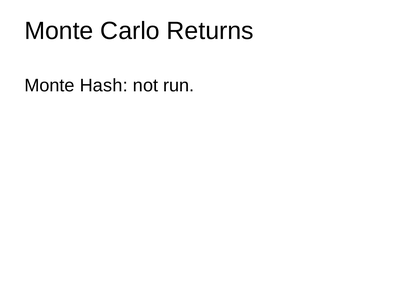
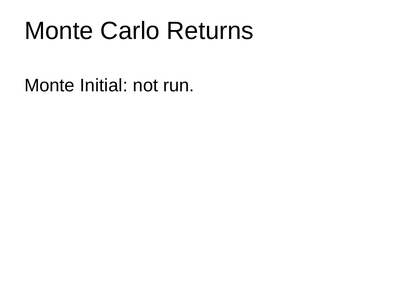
Hash: Hash -> Initial
